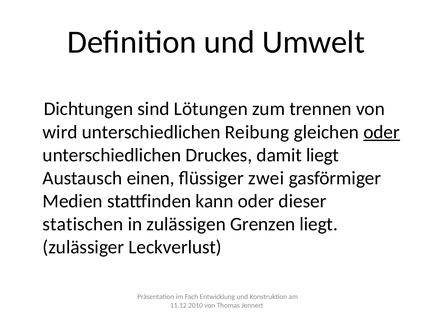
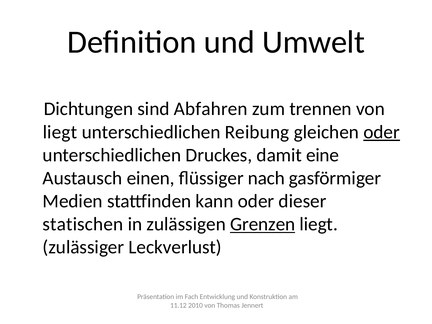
Lötungen: Lötungen -> Abfahren
wird at (60, 132): wird -> liegt
damit liegt: liegt -> eine
zwei: zwei -> nach
Grenzen underline: none -> present
